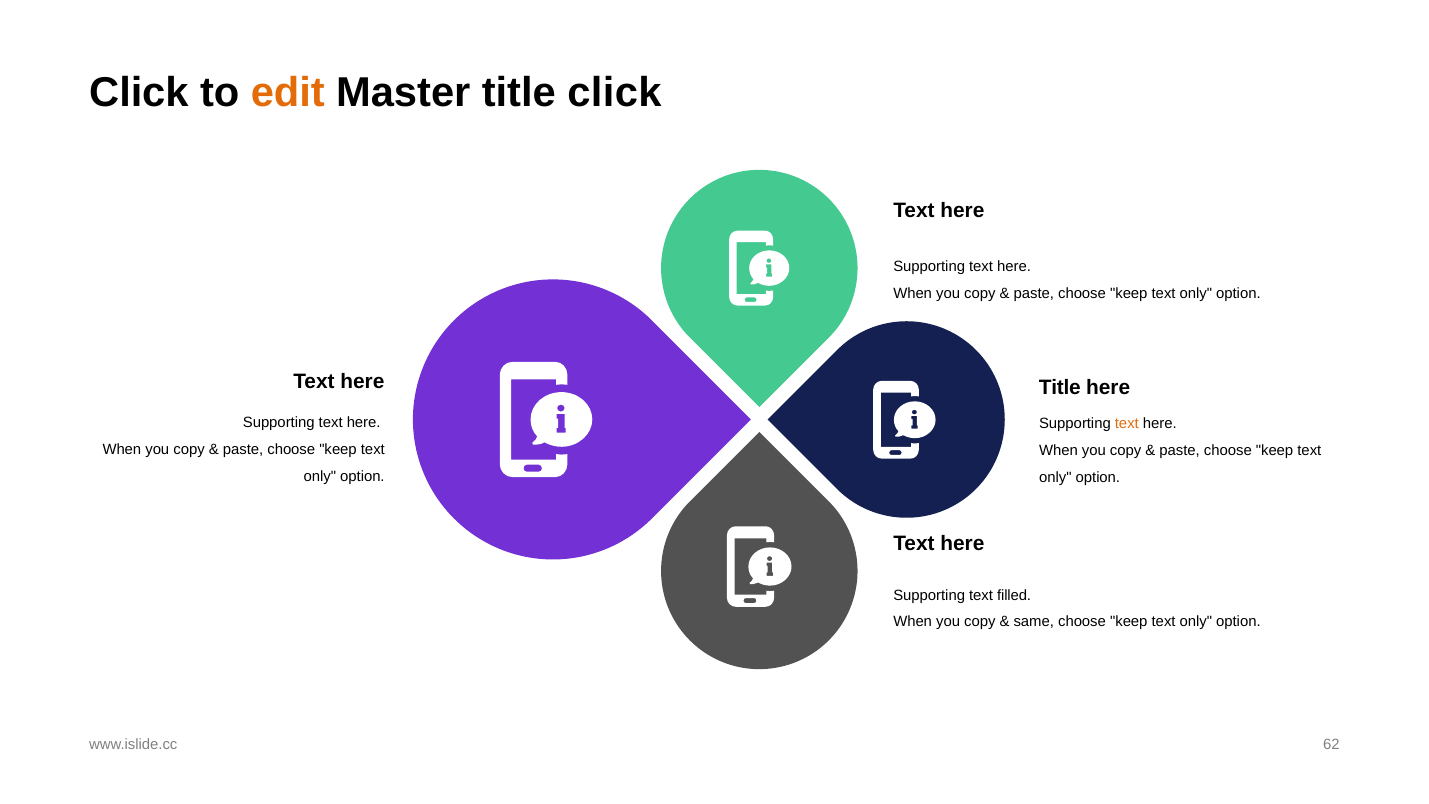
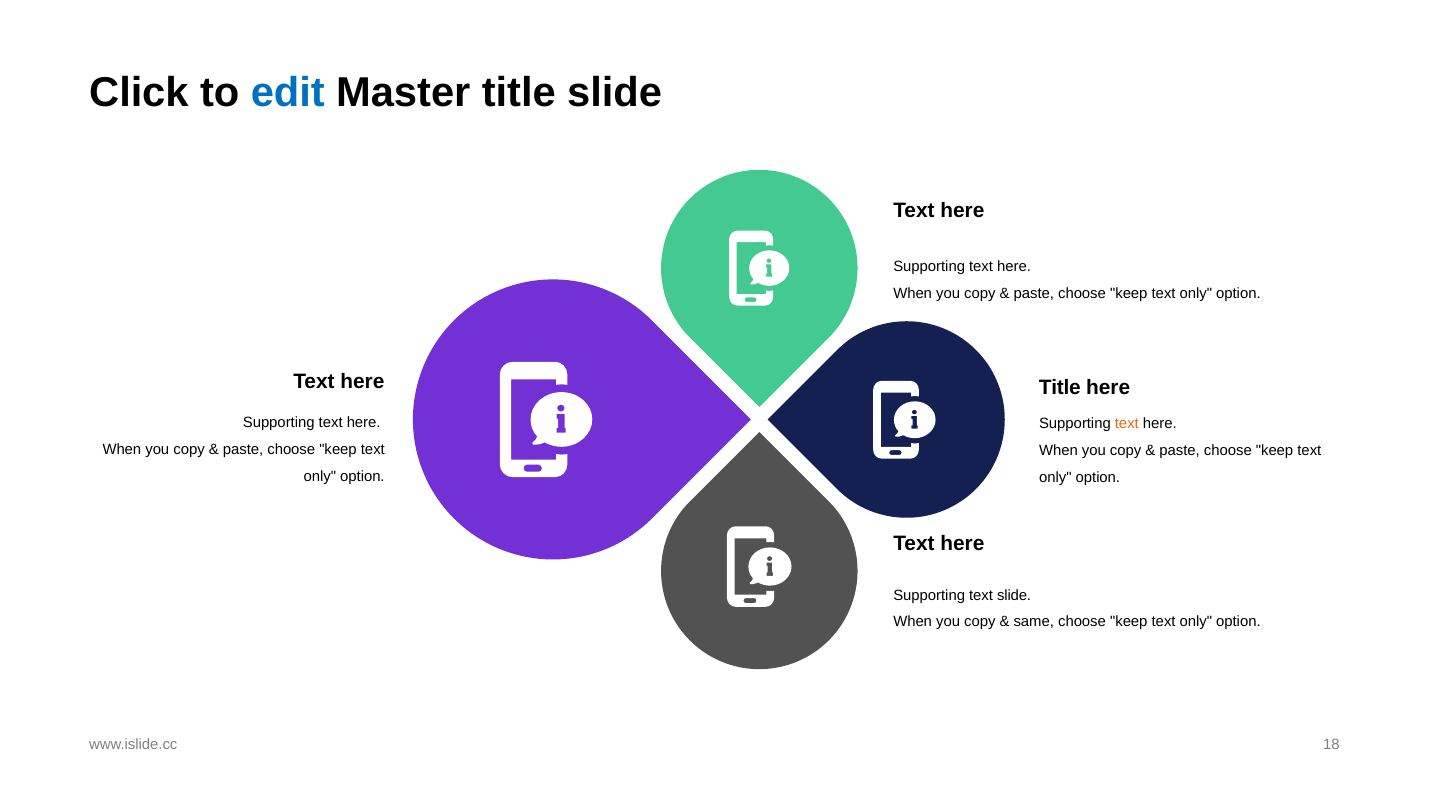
edit colour: orange -> blue
title click: click -> slide
text filled: filled -> slide
62: 62 -> 18
